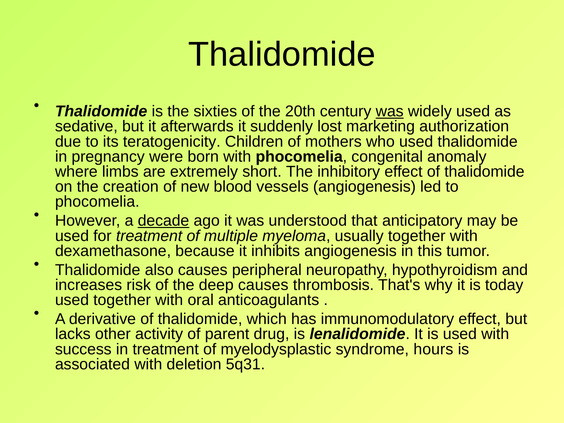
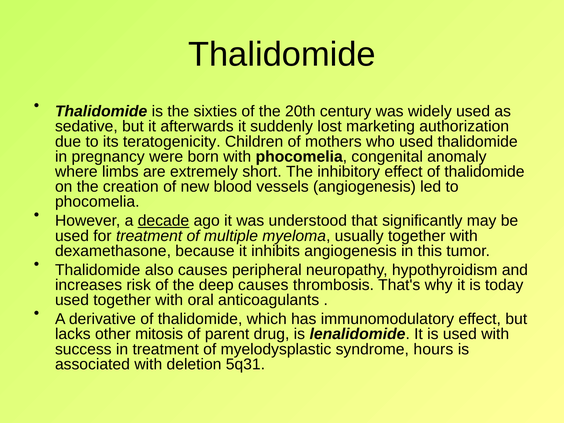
was at (390, 111) underline: present -> none
anticipatory: anticipatory -> significantly
activity: activity -> mitosis
